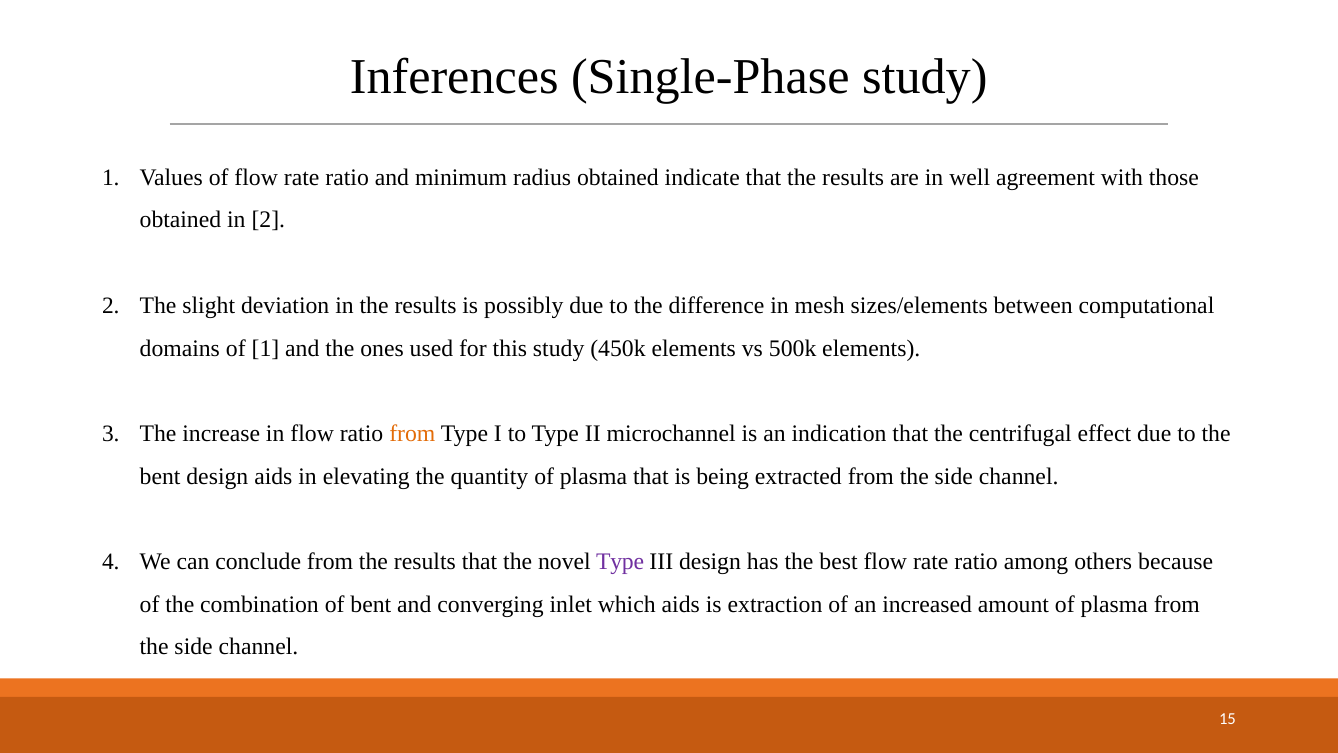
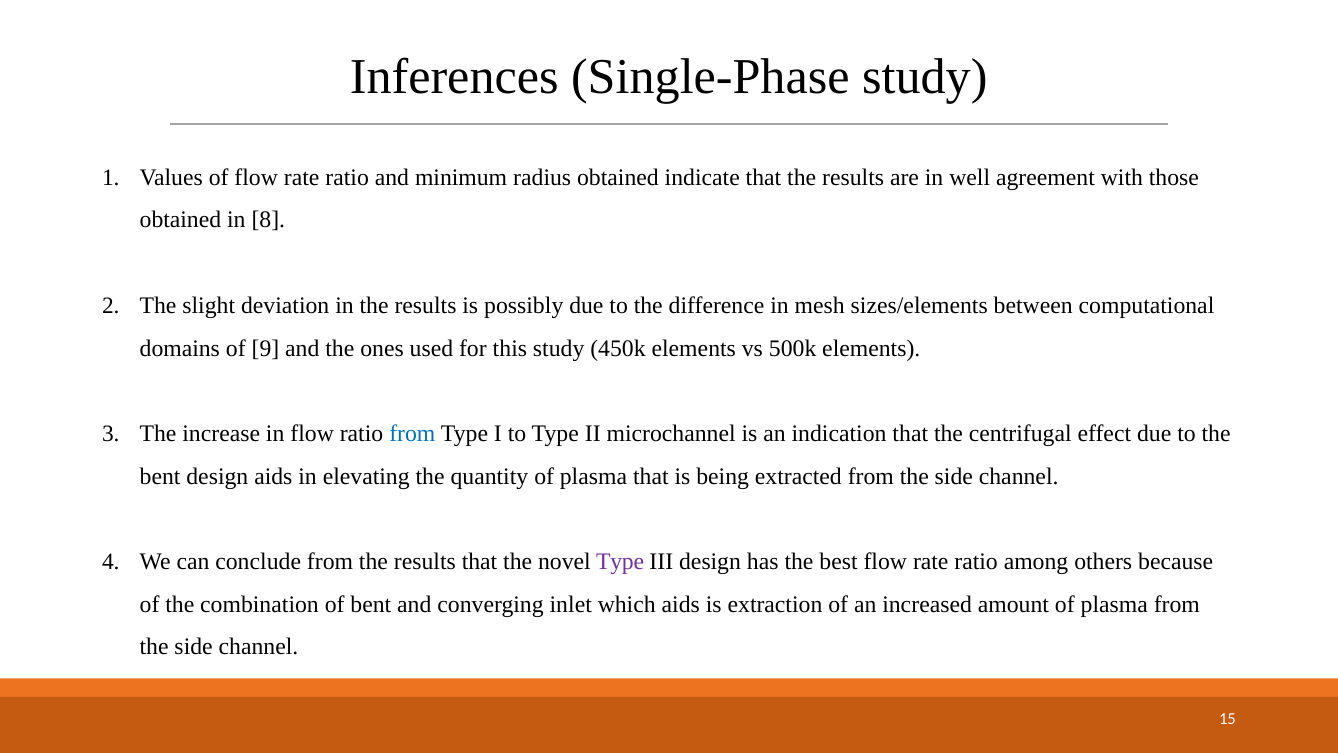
in 2: 2 -> 8
of 1: 1 -> 9
from at (412, 433) colour: orange -> blue
